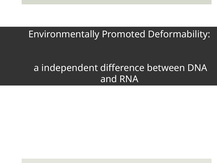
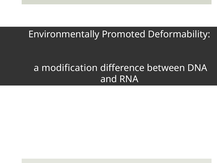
independent: independent -> modification
